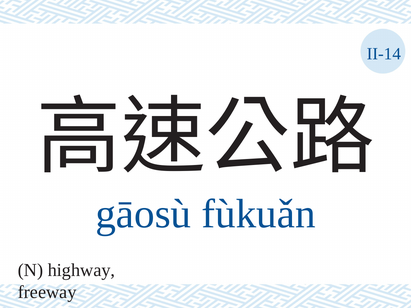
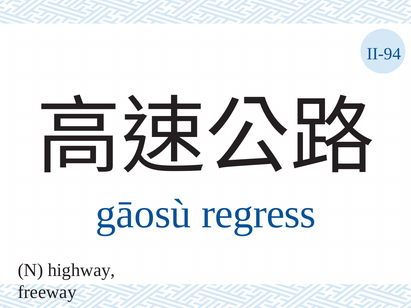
II-14: II-14 -> II-94
fùkuǎn: fùkuǎn -> regress
